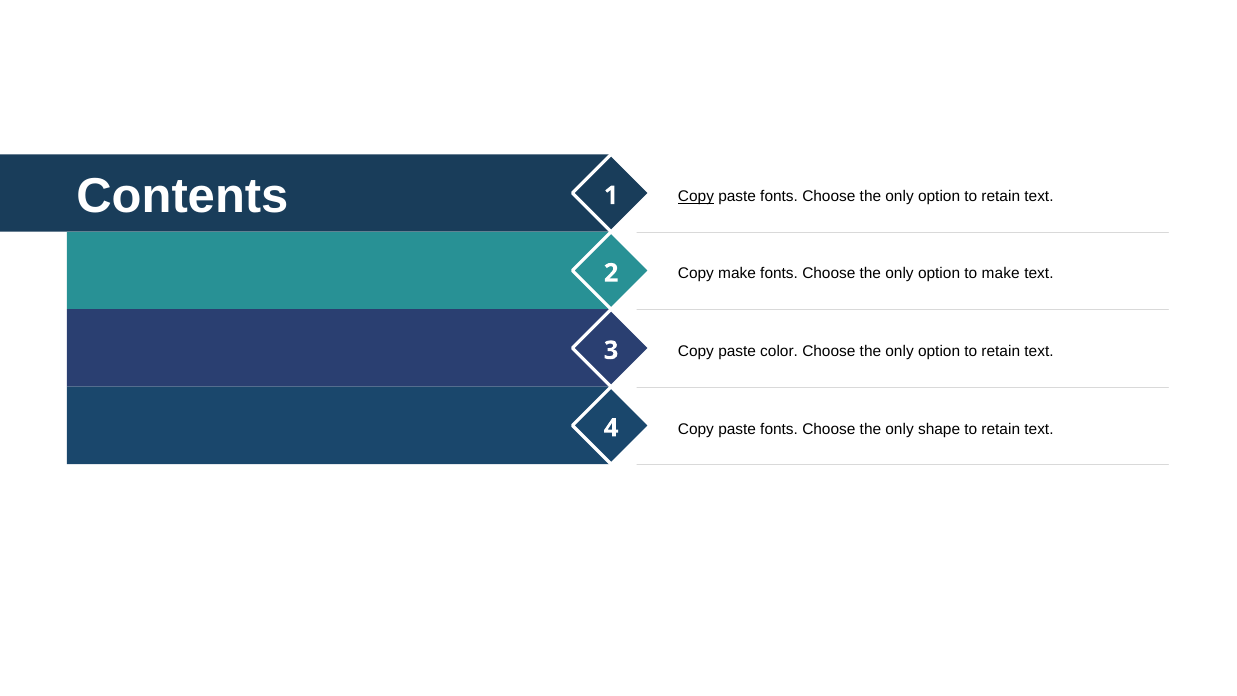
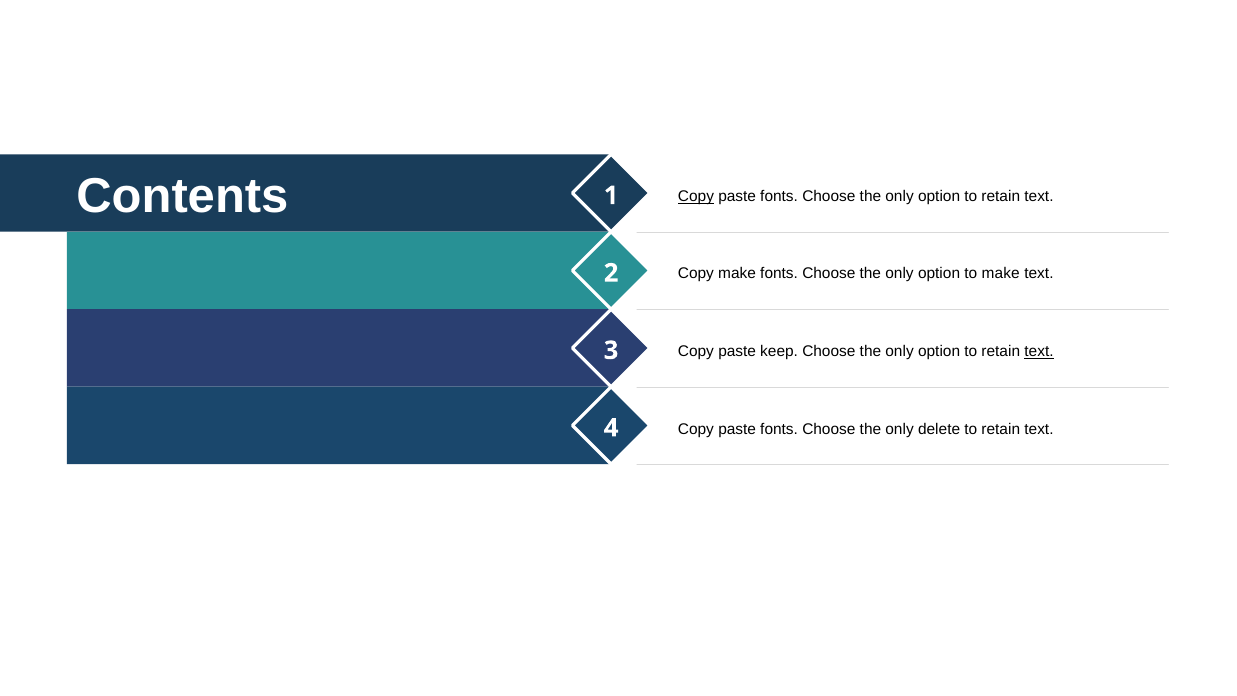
color: color -> keep
text at (1039, 352) underline: none -> present
shape: shape -> delete
